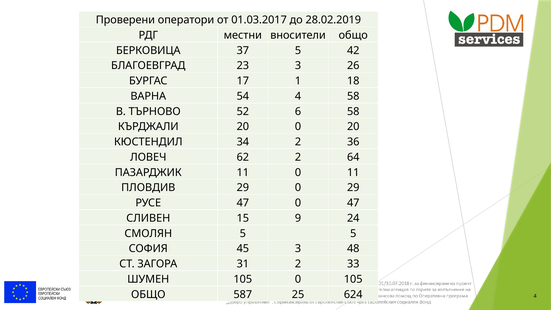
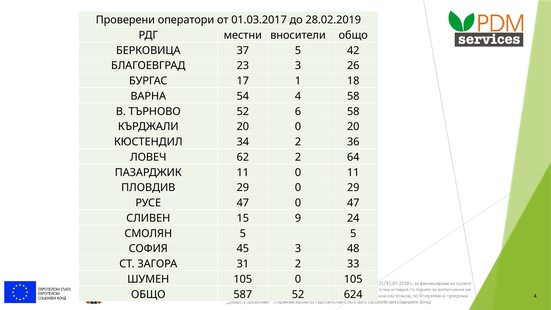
587 25: 25 -> 52
